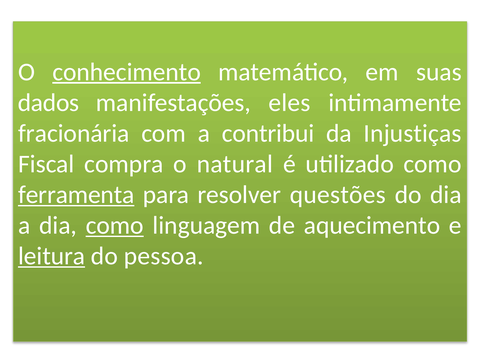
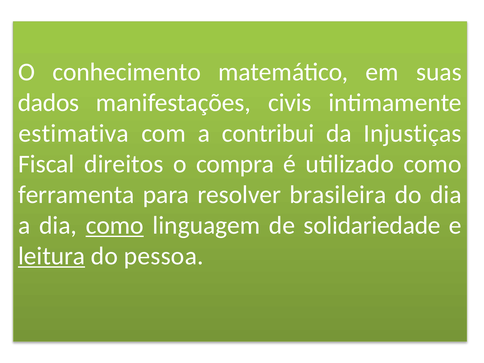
conhecimento underline: present -> none
eles: eles -> civis
fracionária: fracionária -> estimativa
compra: compra -> direitos
natural: natural -> compra
ferramenta underline: present -> none
questões: questões -> brasileira
aquecimento: aquecimento -> solidariedade
